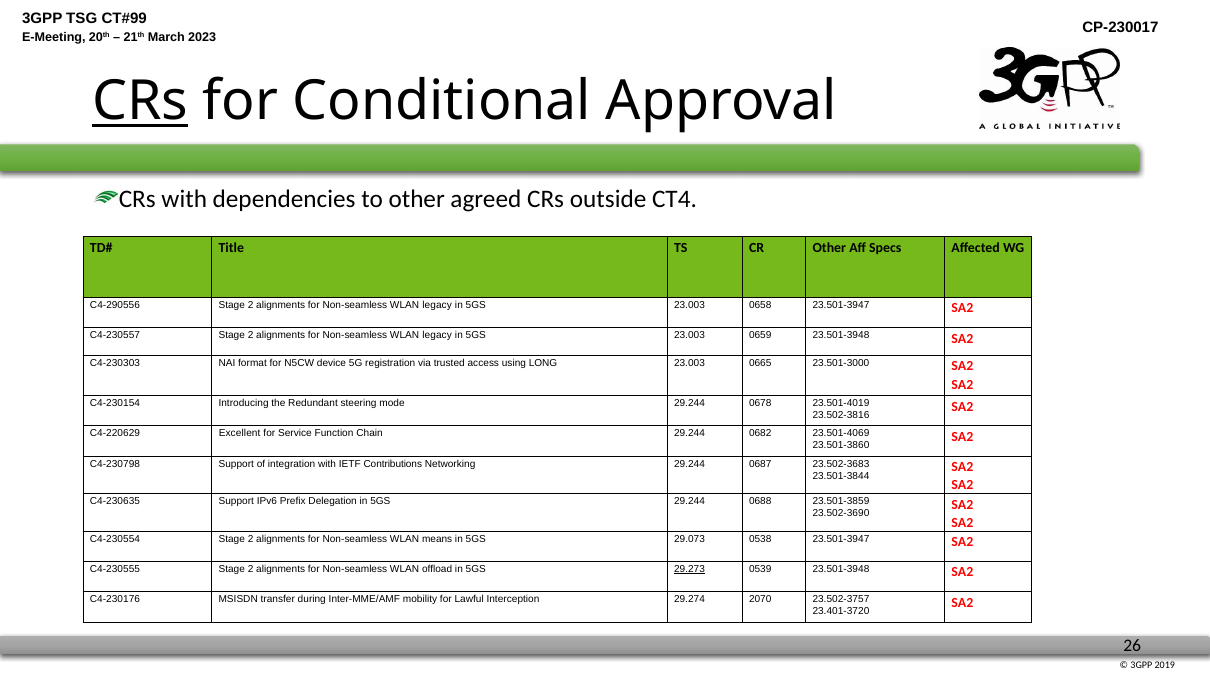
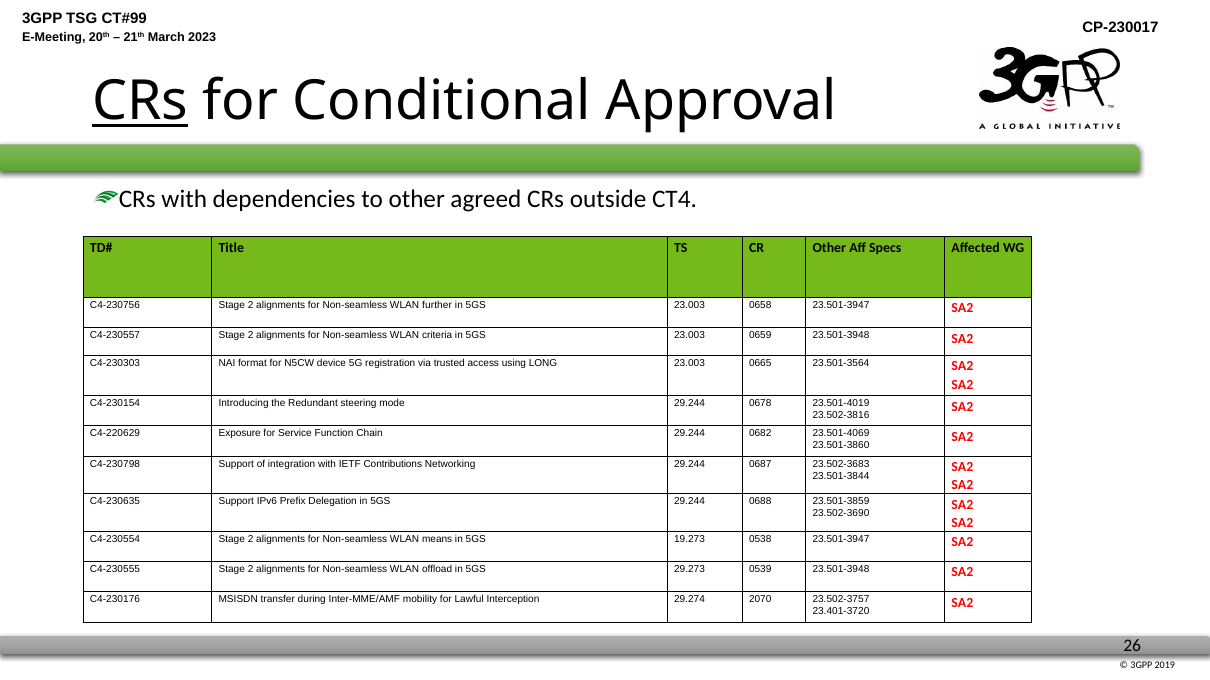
C4-290556: C4-290556 -> C4-230756
legacy at (437, 305): legacy -> further
legacy at (437, 336): legacy -> criteria
23.501-3000: 23.501-3000 -> 23.501-3564
Excellent: Excellent -> Exposure
29.073: 29.073 -> 19.273
29.273 underline: present -> none
